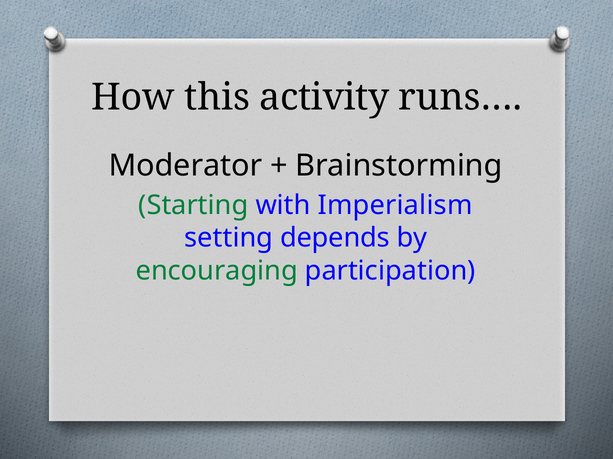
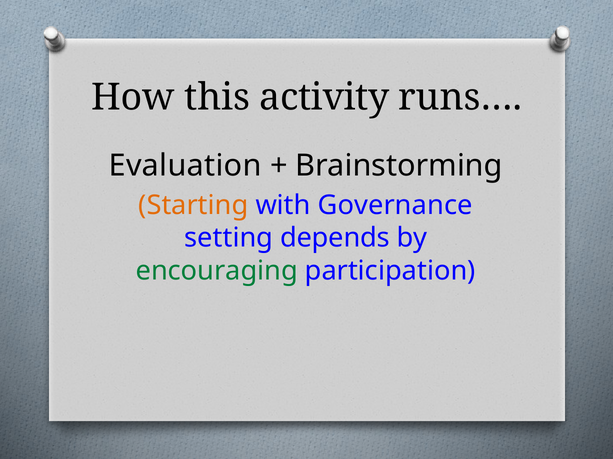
Moderator: Moderator -> Evaluation
Starting colour: green -> orange
Imperialism: Imperialism -> Governance
